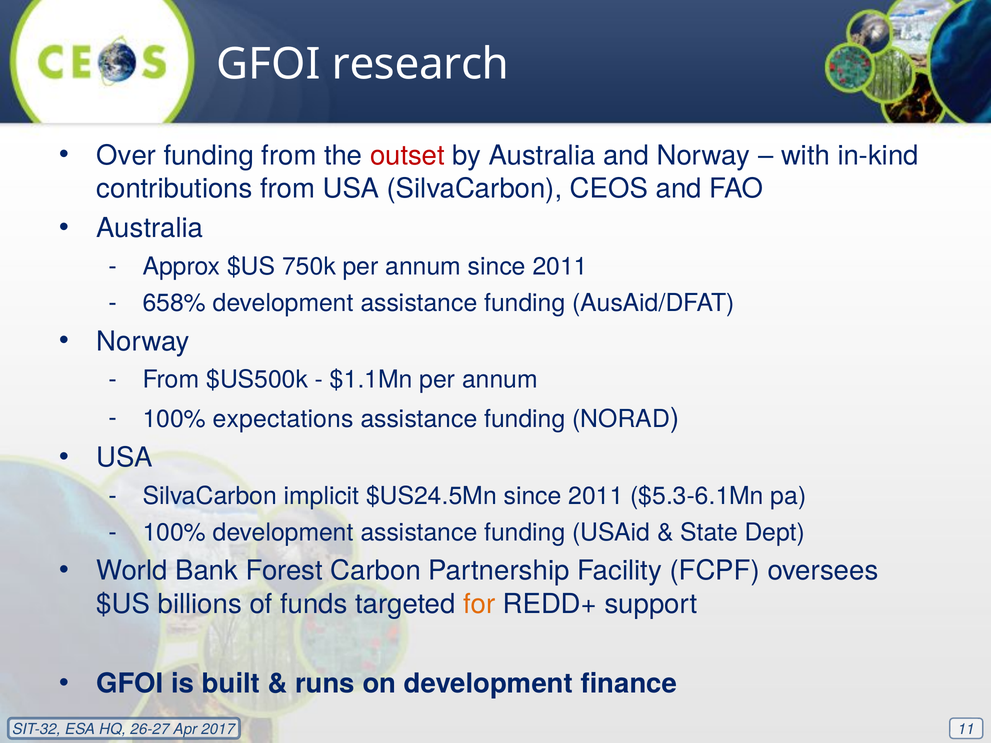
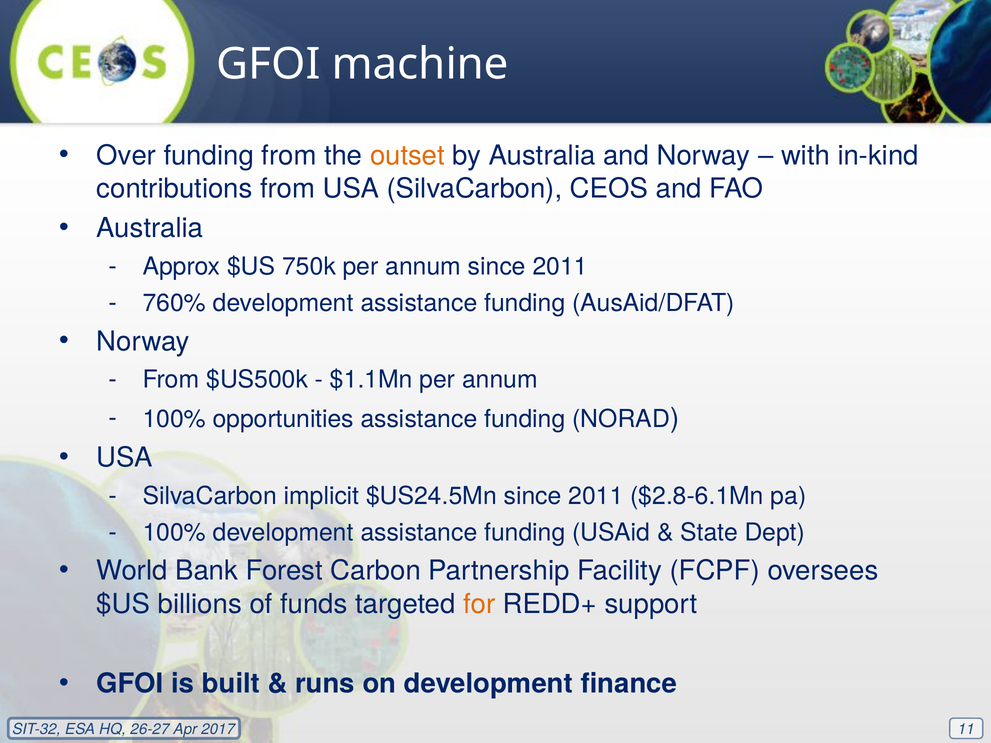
research: research -> machine
outset colour: red -> orange
658%: 658% -> 760%
expectations: expectations -> opportunities
$5.3-6.1Mn: $5.3-6.1Mn -> $2.8-6.1Mn
